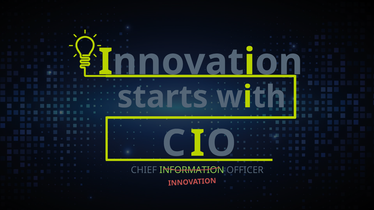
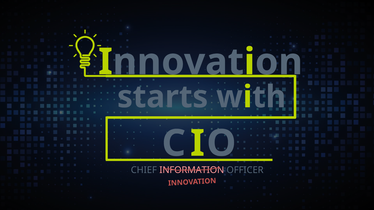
INFORMATION colour: light green -> pink
